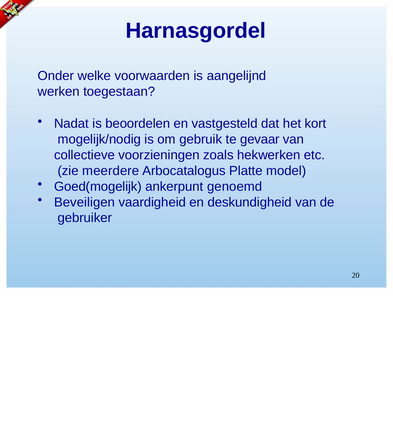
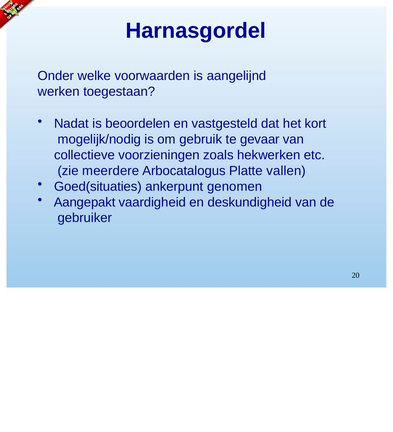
model: model -> vallen
Goed(mogelijk: Goed(mogelijk -> Goed(situaties
genoemd: genoemd -> genomen
Beveiligen: Beveiligen -> Aangepakt
